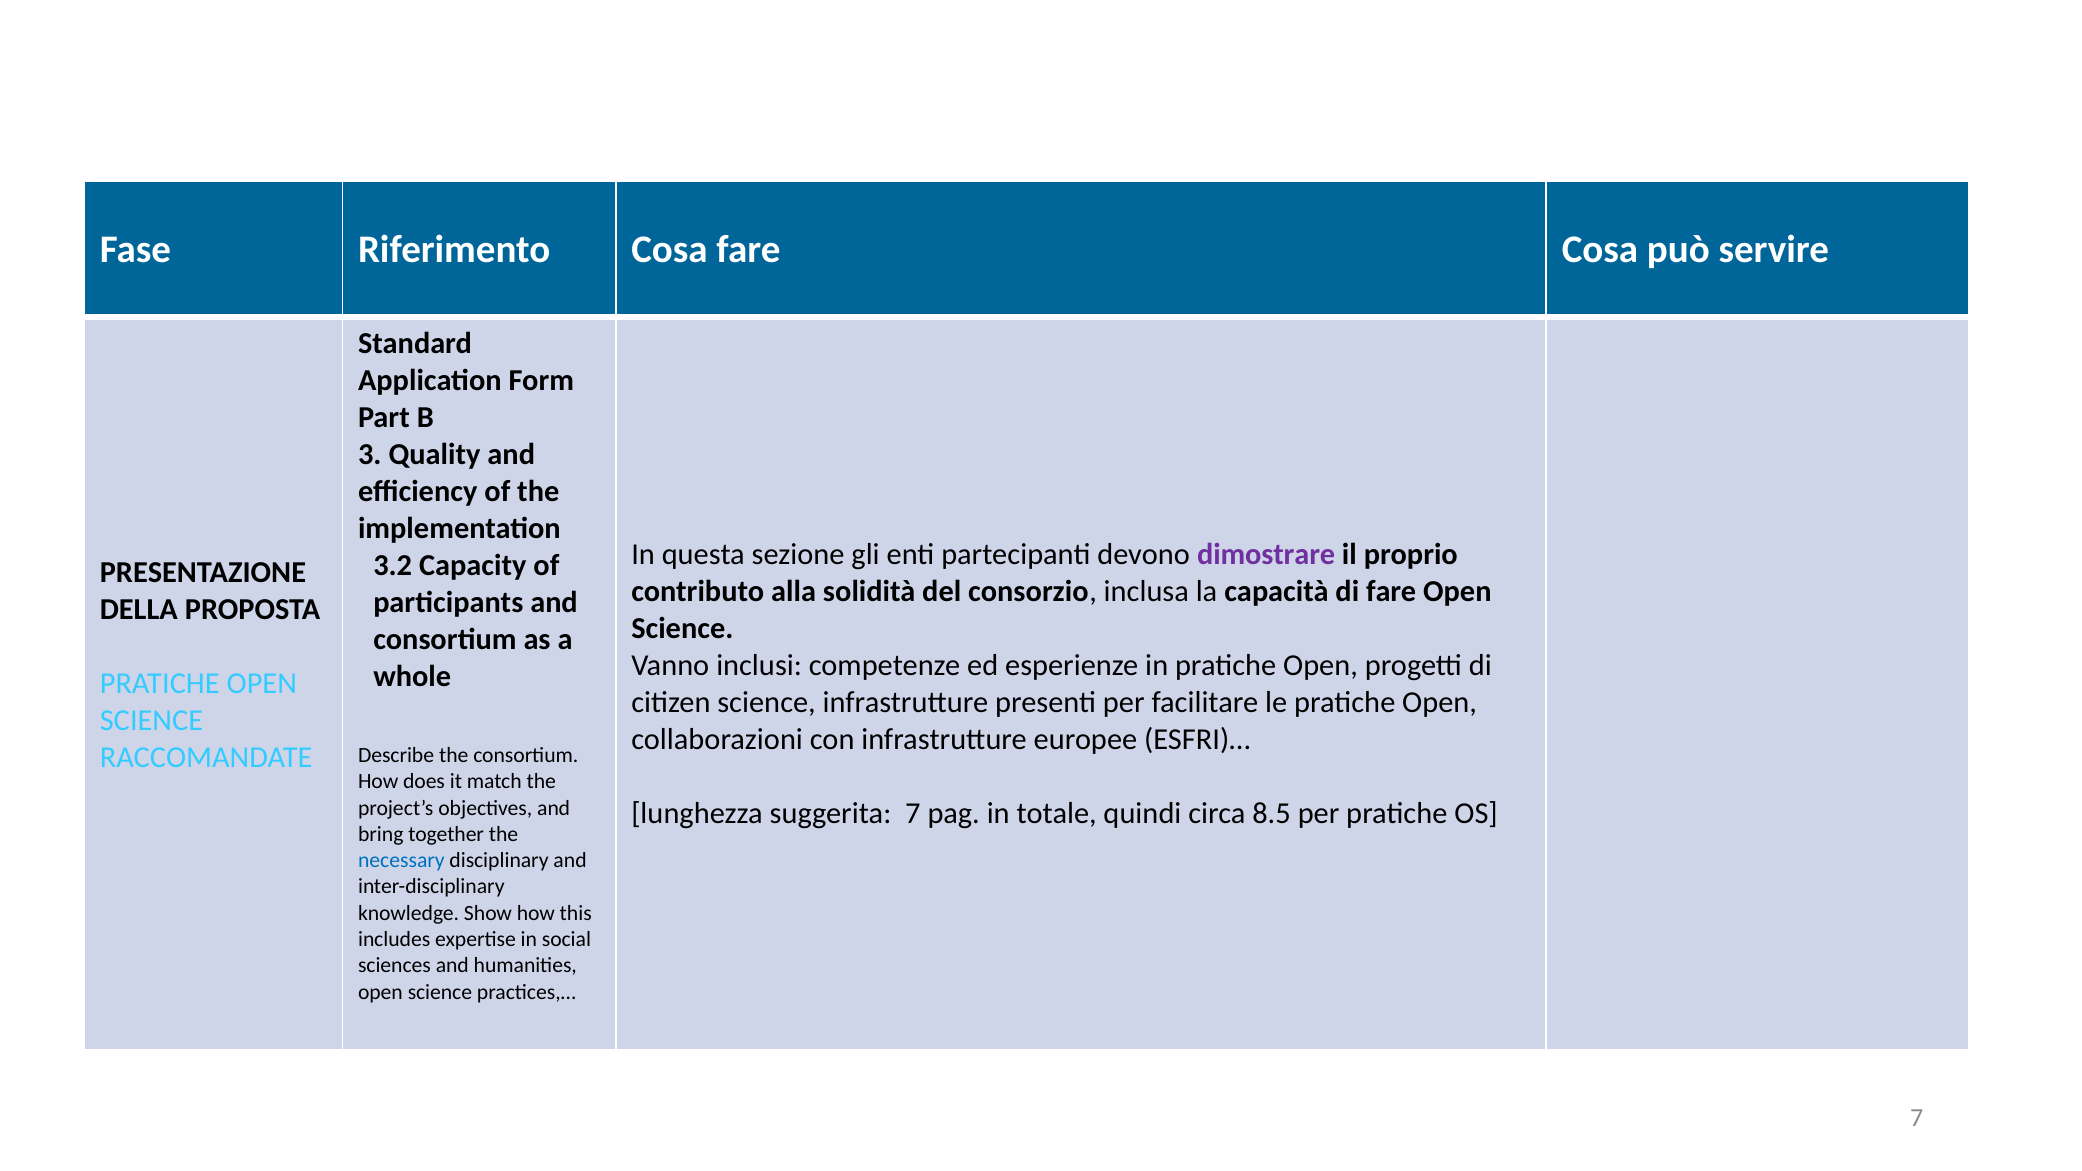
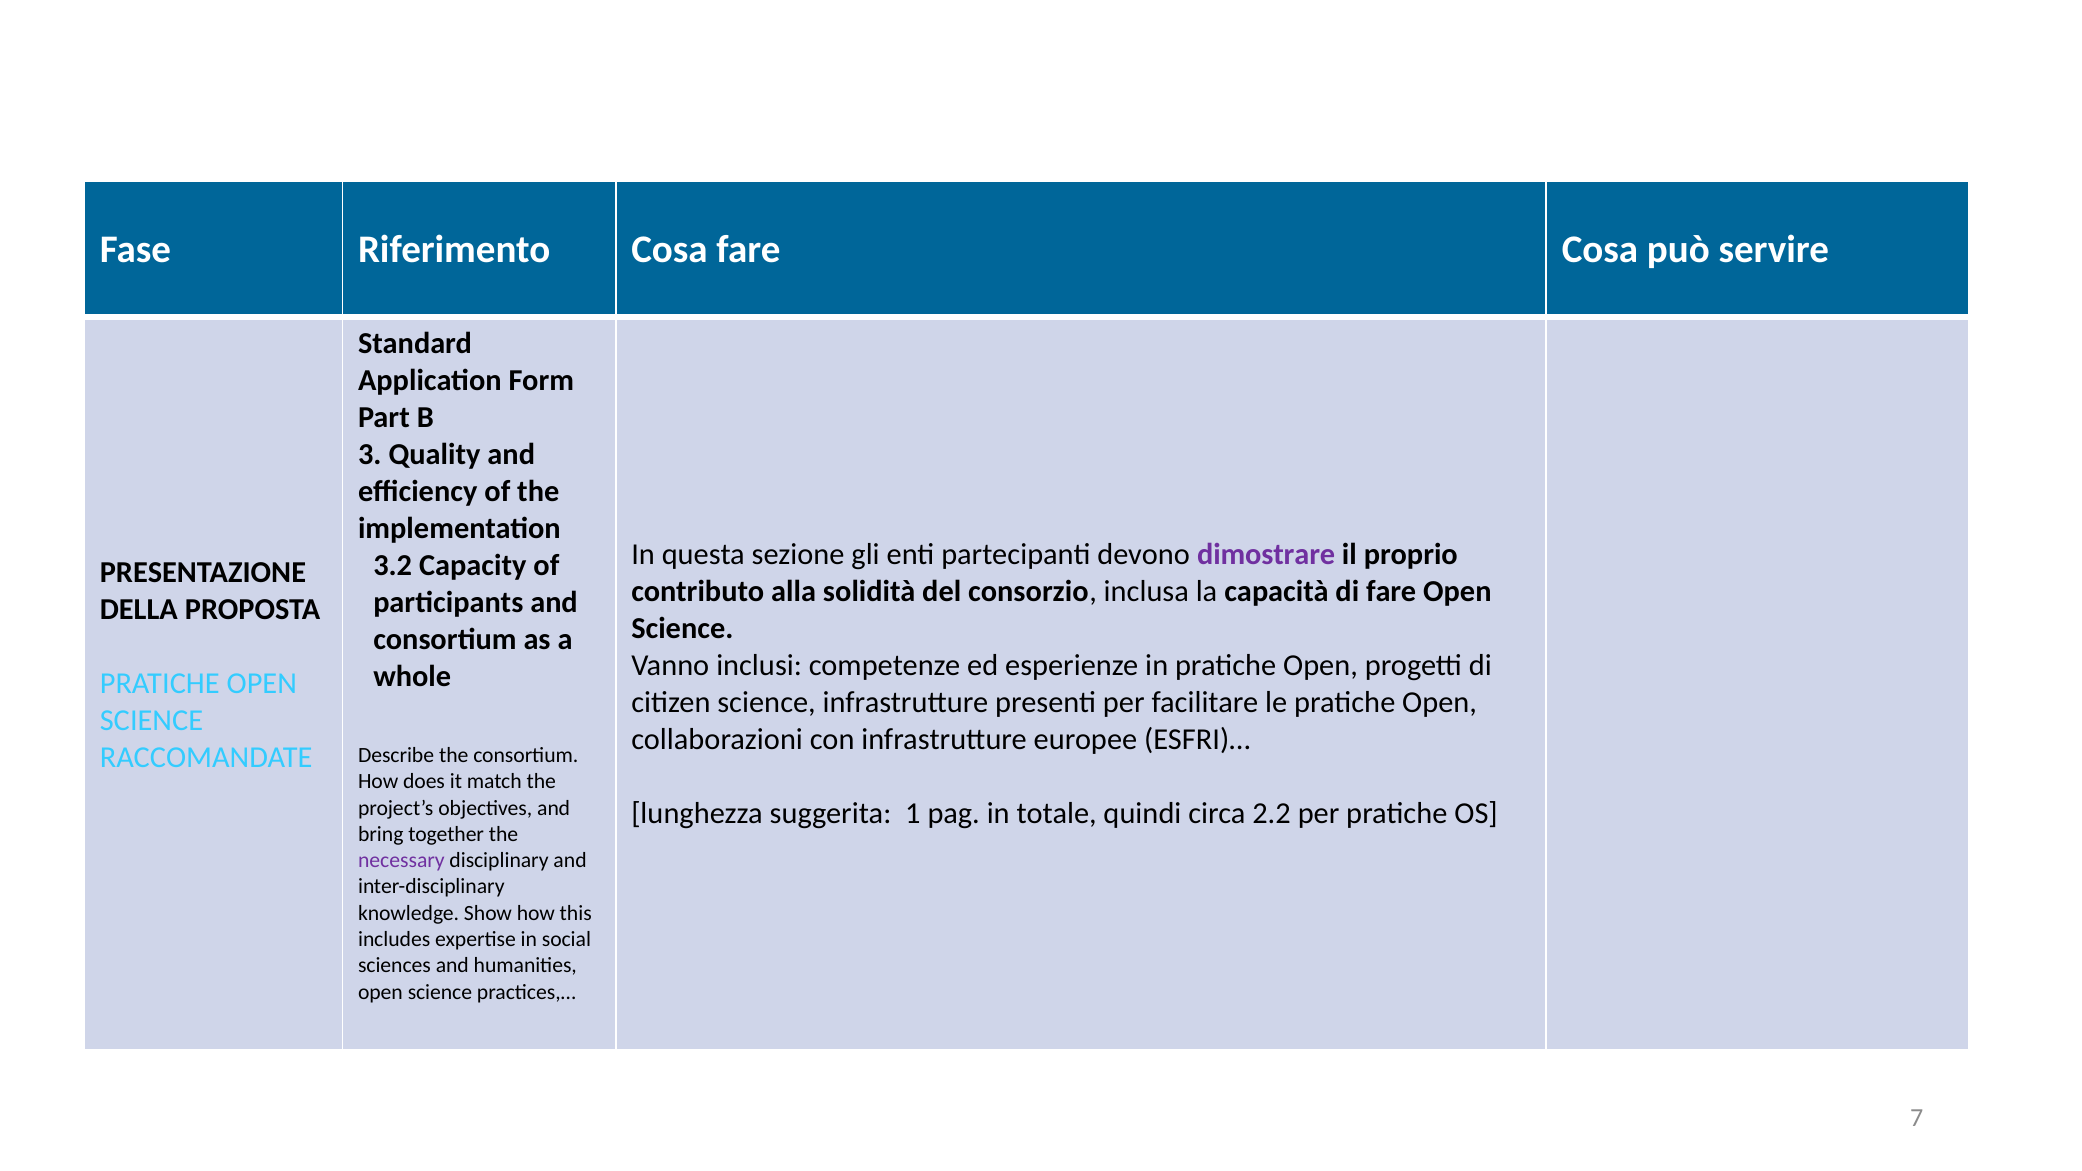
suggerita 7: 7 -> 1
8.5: 8.5 -> 2.2
necessary colour: blue -> purple
